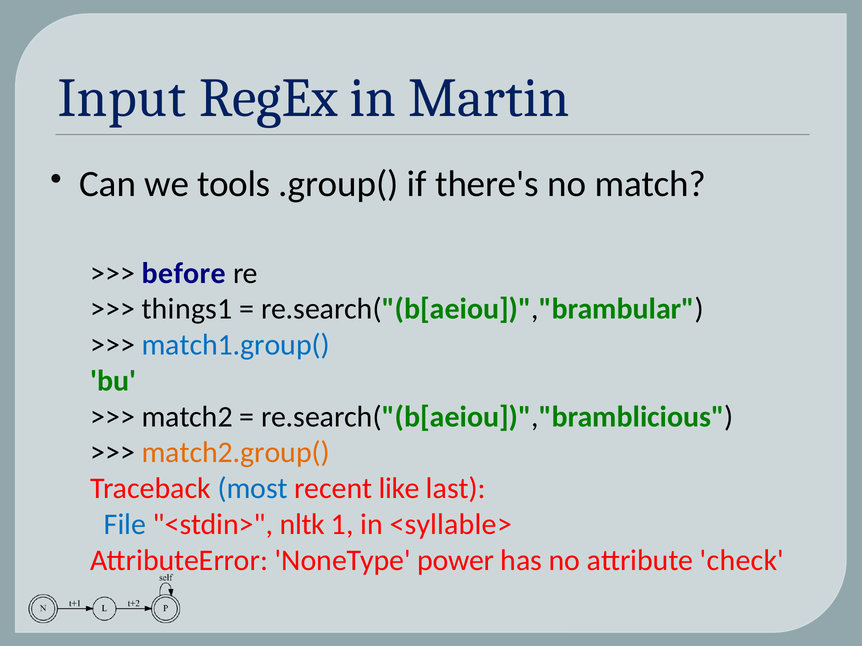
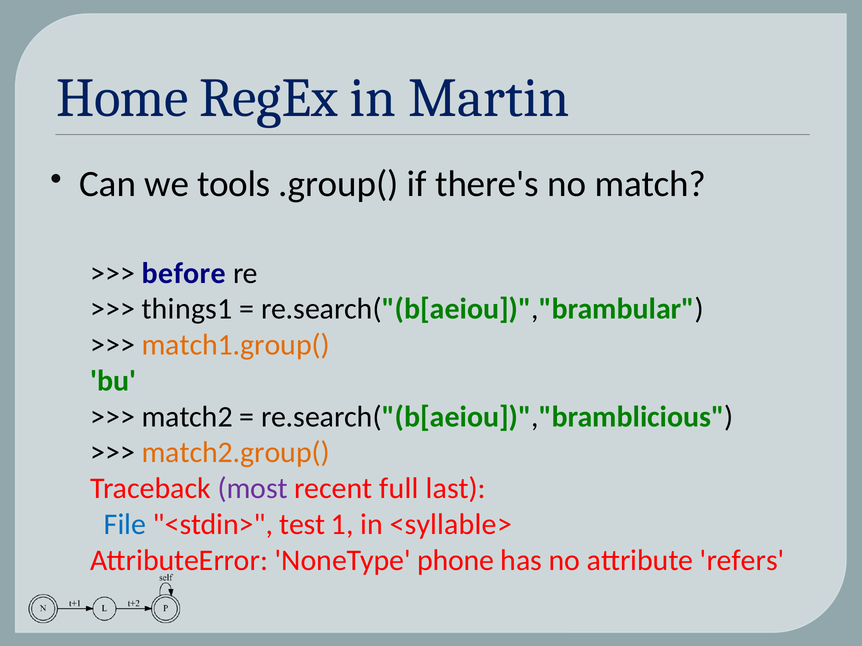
Input: Input -> Home
match1.group( colour: blue -> orange
most colour: blue -> purple
like: like -> full
nltk: nltk -> test
power: power -> phone
check: check -> refers
